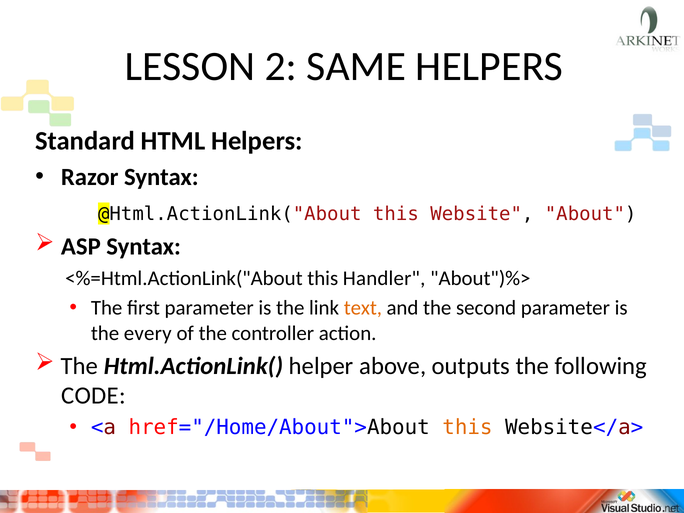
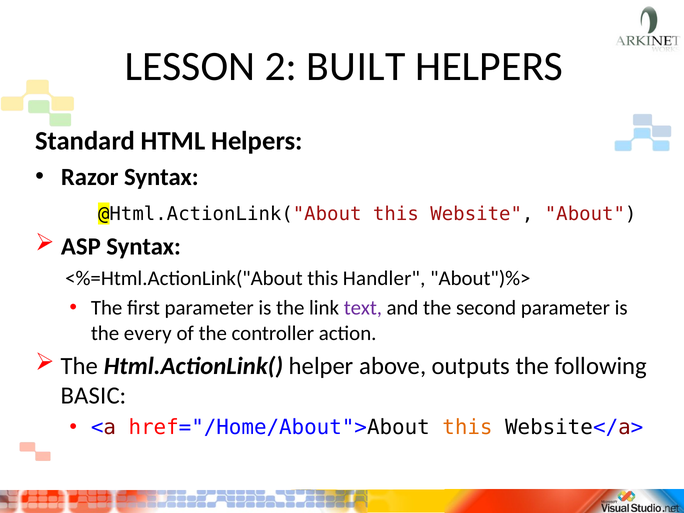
SAME: SAME -> BUILT
text colour: orange -> purple
CODE: CODE -> BASIC
